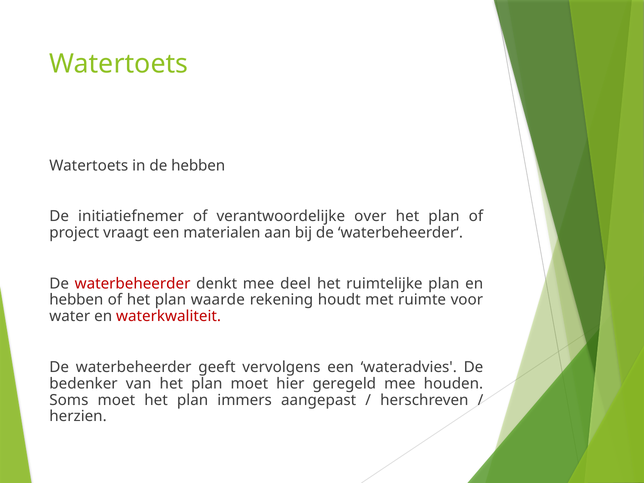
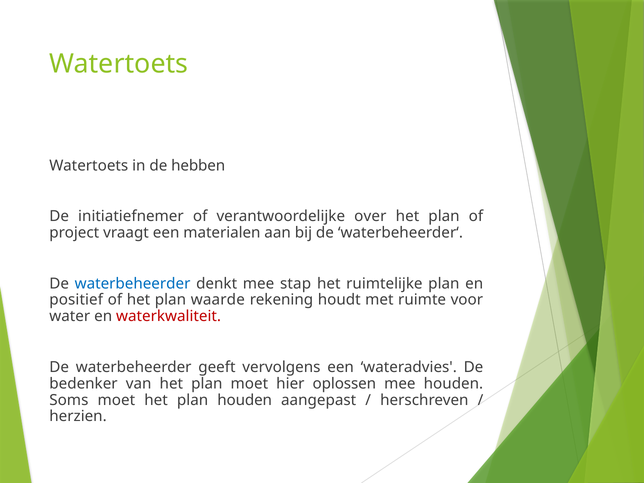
waterbeheerder at (133, 284) colour: red -> blue
deel: deel -> stap
hebben at (76, 300): hebben -> positief
geregeld: geregeld -> oplossen
plan immers: immers -> houden
